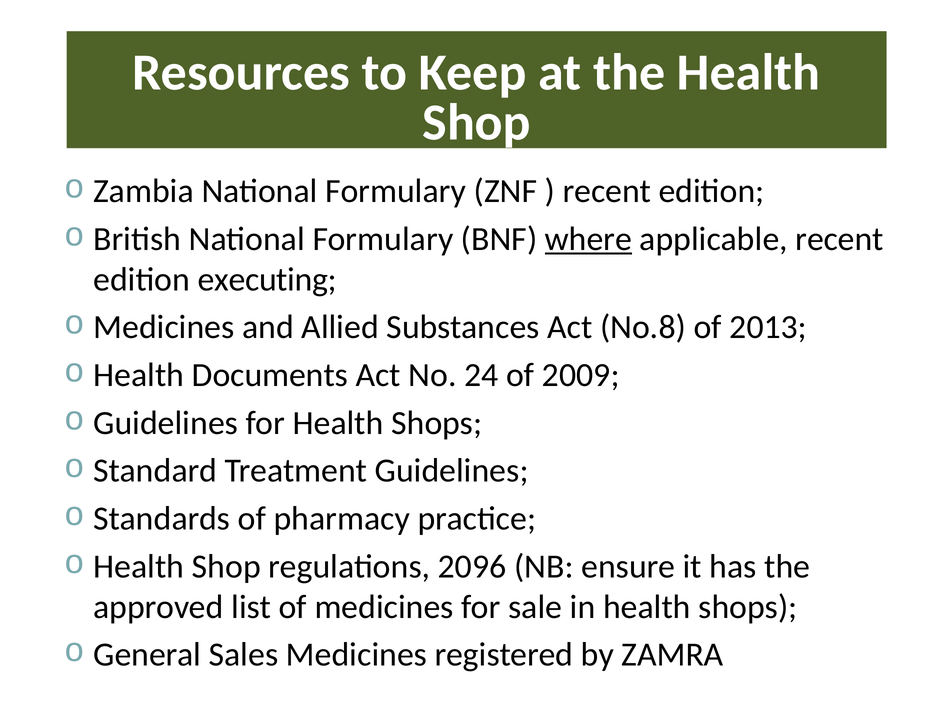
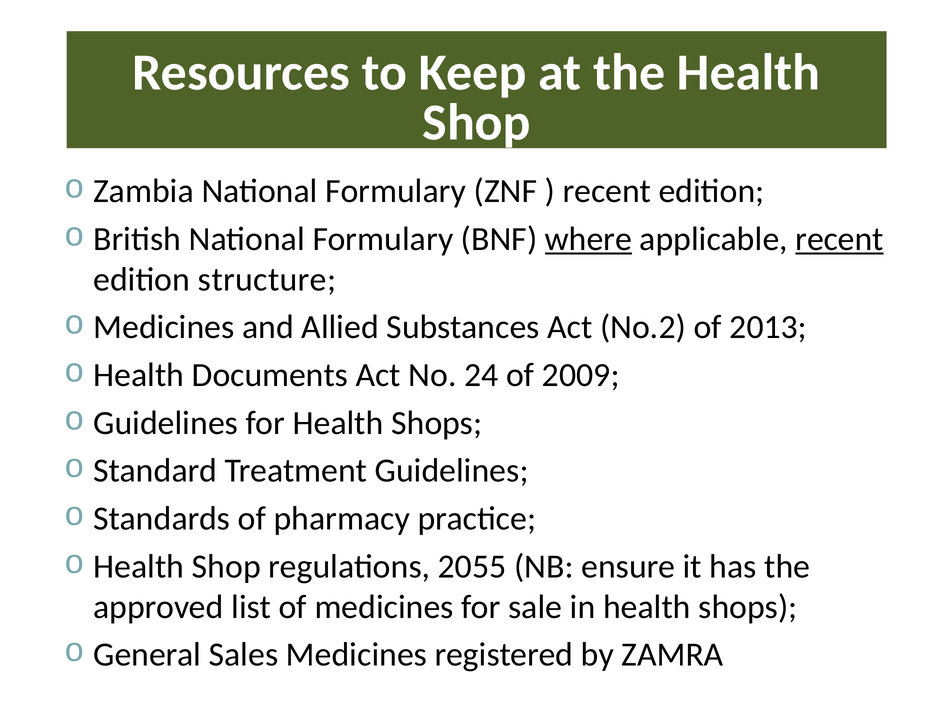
recent at (840, 239) underline: none -> present
executing: executing -> structure
No.8: No.8 -> No.2
2096: 2096 -> 2055
